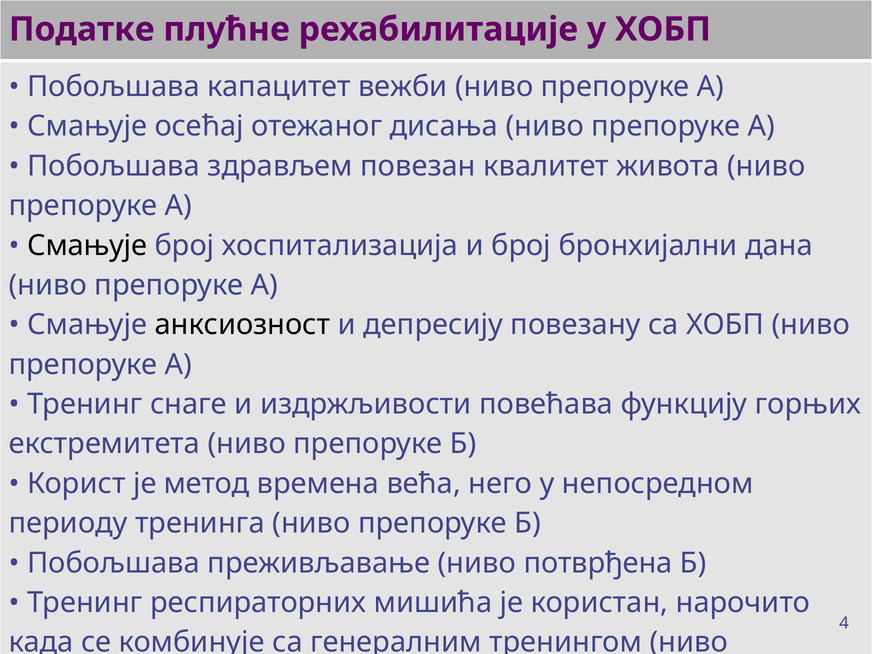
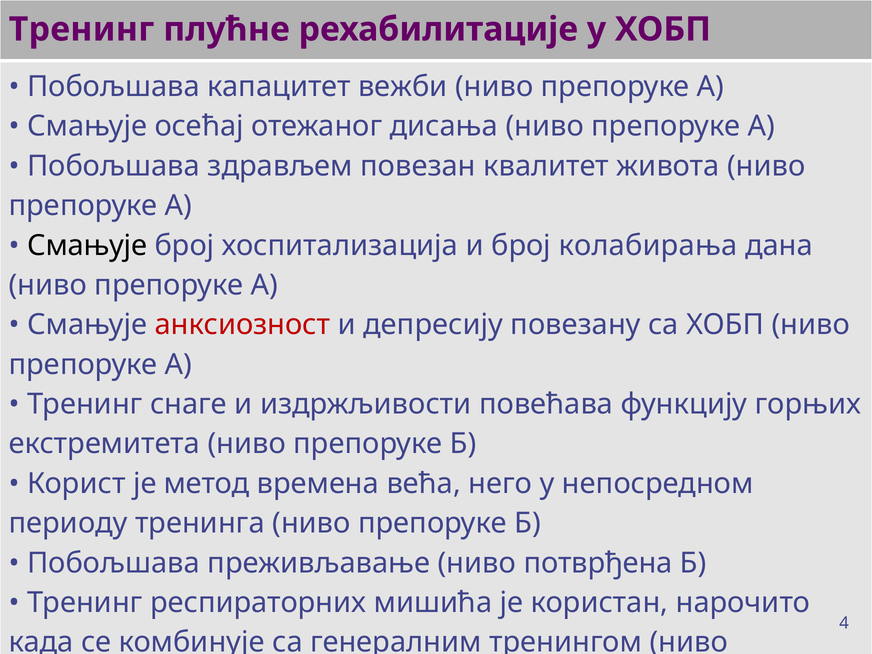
Податке at (82, 29): Податке -> Тренинг
бронхијални: бронхијални -> колабирања
анксиозност colour: black -> red
